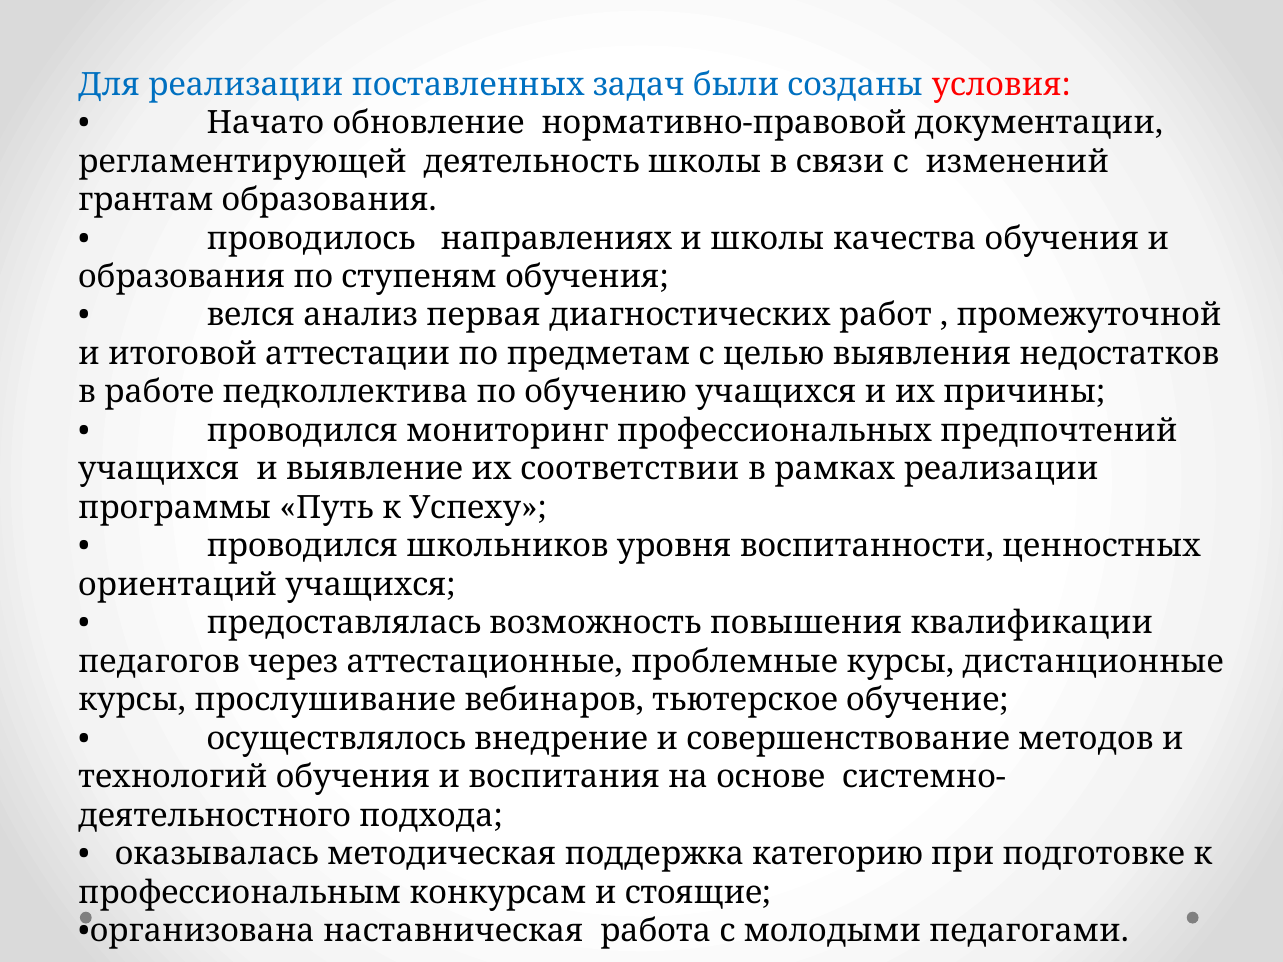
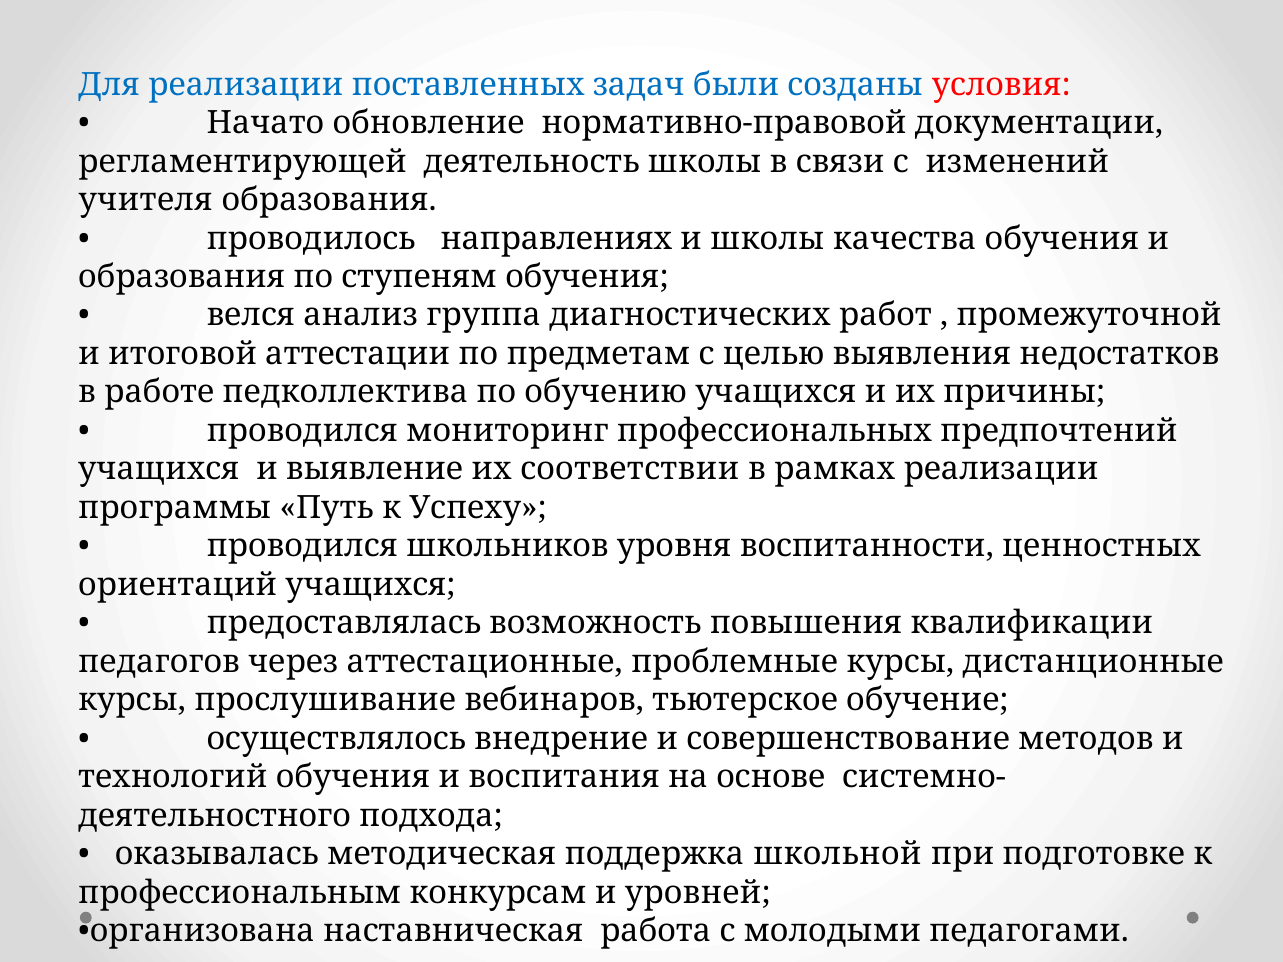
грантам: грантам -> учителя
первая: первая -> группа
категорию: категорию -> школьной
стоящие: стоящие -> уровней
